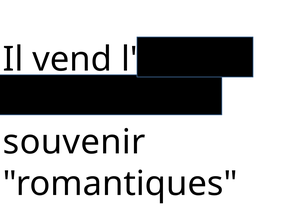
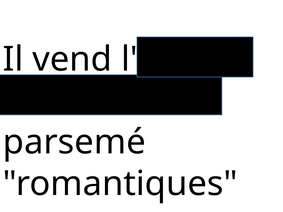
souvenir: souvenir -> parsemé
